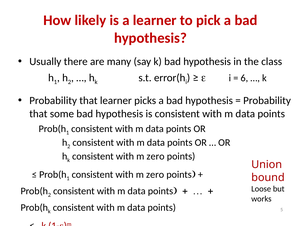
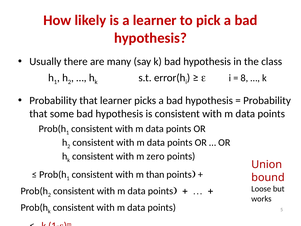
6: 6 -> 8
zero at (155, 174): zero -> than
